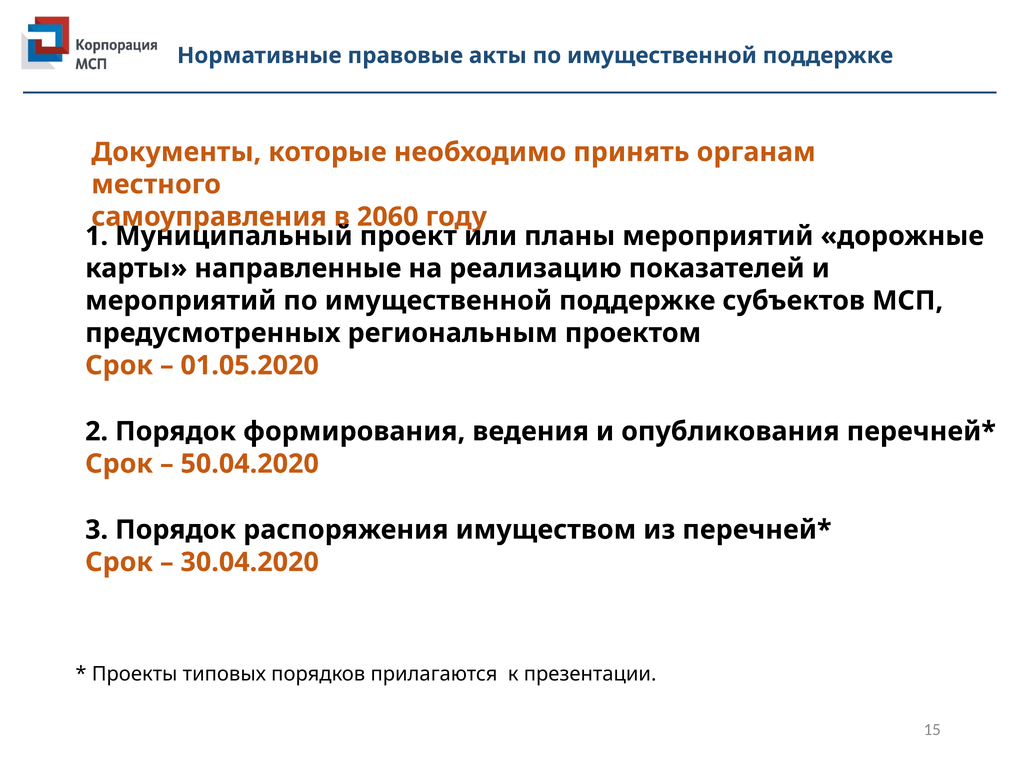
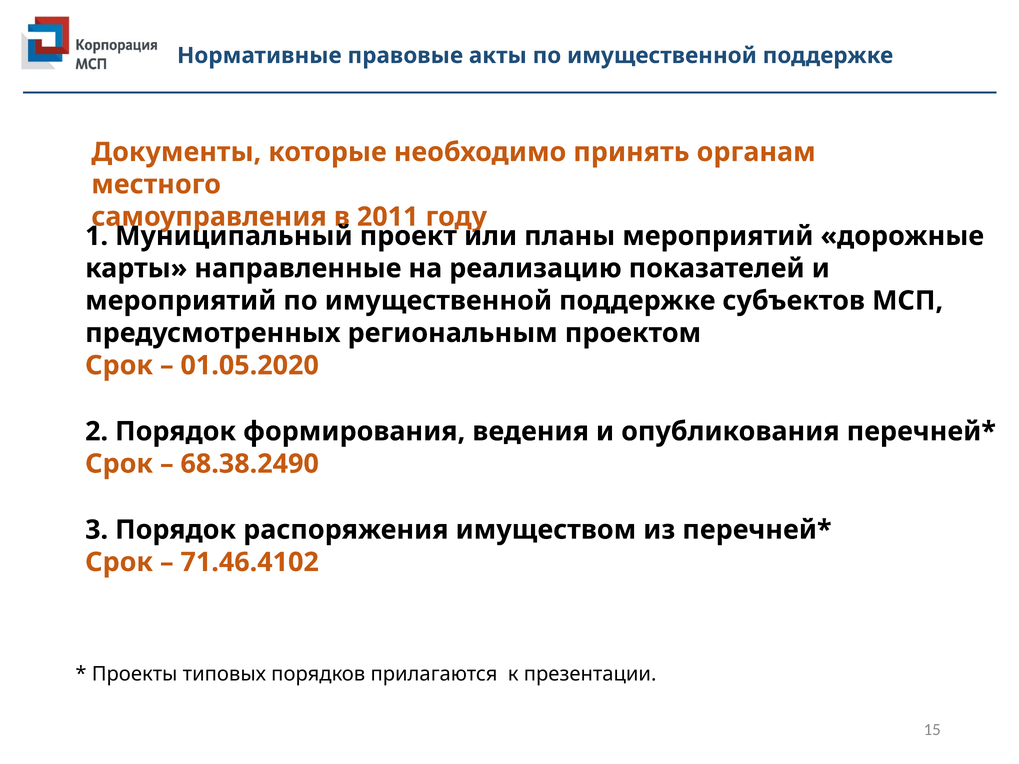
2060: 2060 -> 2011
50.04.2020: 50.04.2020 -> 68.38.2490
30.04.2020: 30.04.2020 -> 71.46.4102
